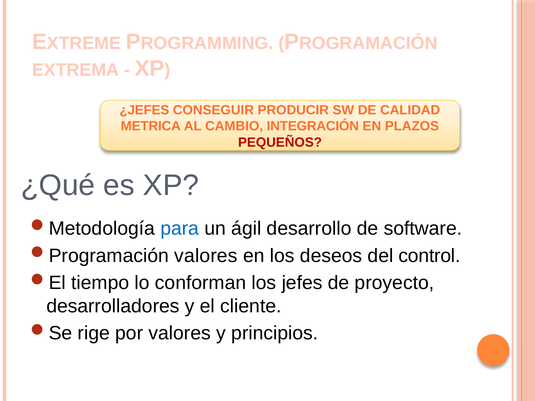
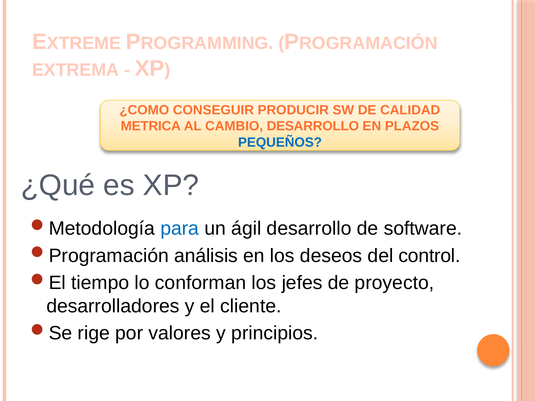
¿JEFES: ¿JEFES -> ¿COMO
CAMBIO INTEGRACIÓN: INTEGRACIÓN -> DESARROLLO
PEQUEÑOS colour: red -> blue
valores at (206, 256): valores -> análisis
